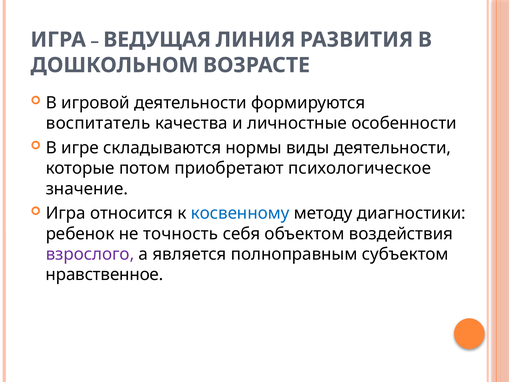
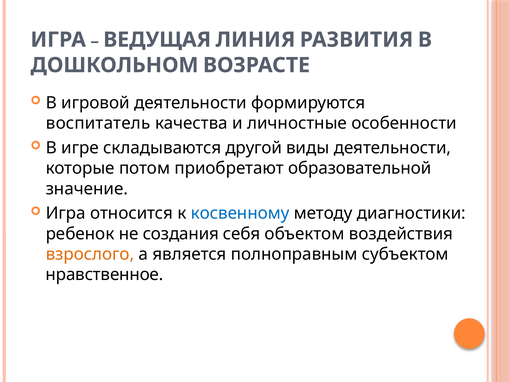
нормы: нормы -> другой
психологическое: психологическое -> образовательной
точность: точность -> создания
взрослого colour: purple -> orange
